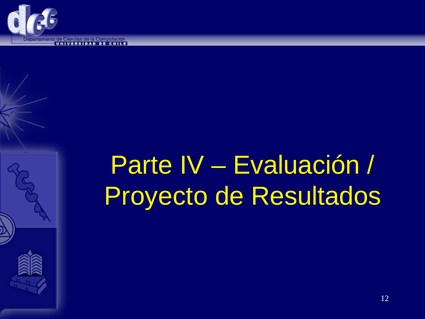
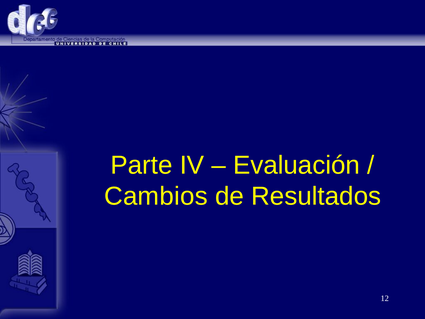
Proyecto: Proyecto -> Cambios
